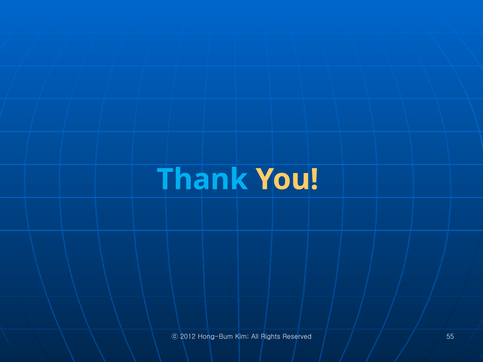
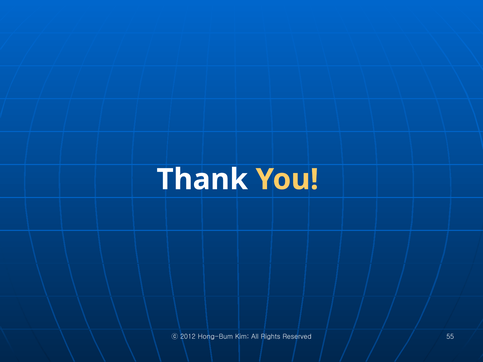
Thank colour: light blue -> white
